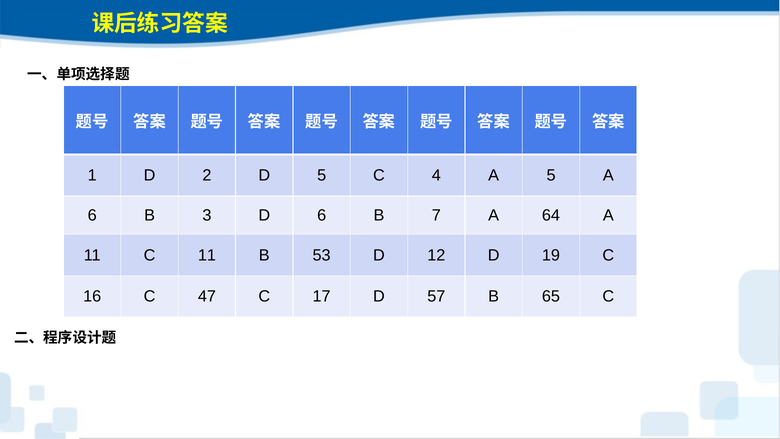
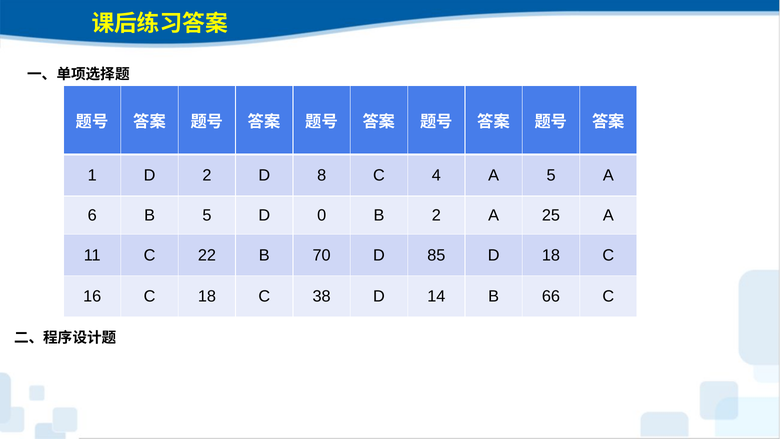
D 5: 5 -> 8
B 3: 3 -> 5
D 6: 6 -> 0
B 7: 7 -> 2
64: 64 -> 25
C 11: 11 -> 22
53: 53 -> 70
12: 12 -> 85
D 19: 19 -> 18
C 47: 47 -> 18
17: 17 -> 38
57: 57 -> 14
65: 65 -> 66
